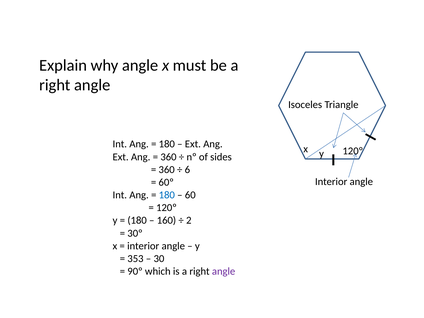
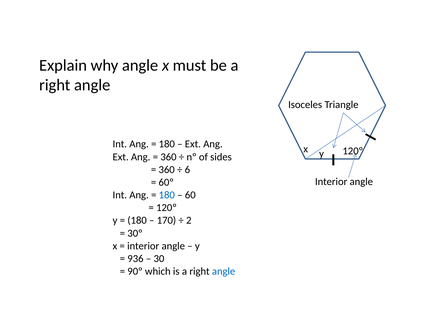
160: 160 -> 170
353: 353 -> 936
angle at (224, 271) colour: purple -> blue
